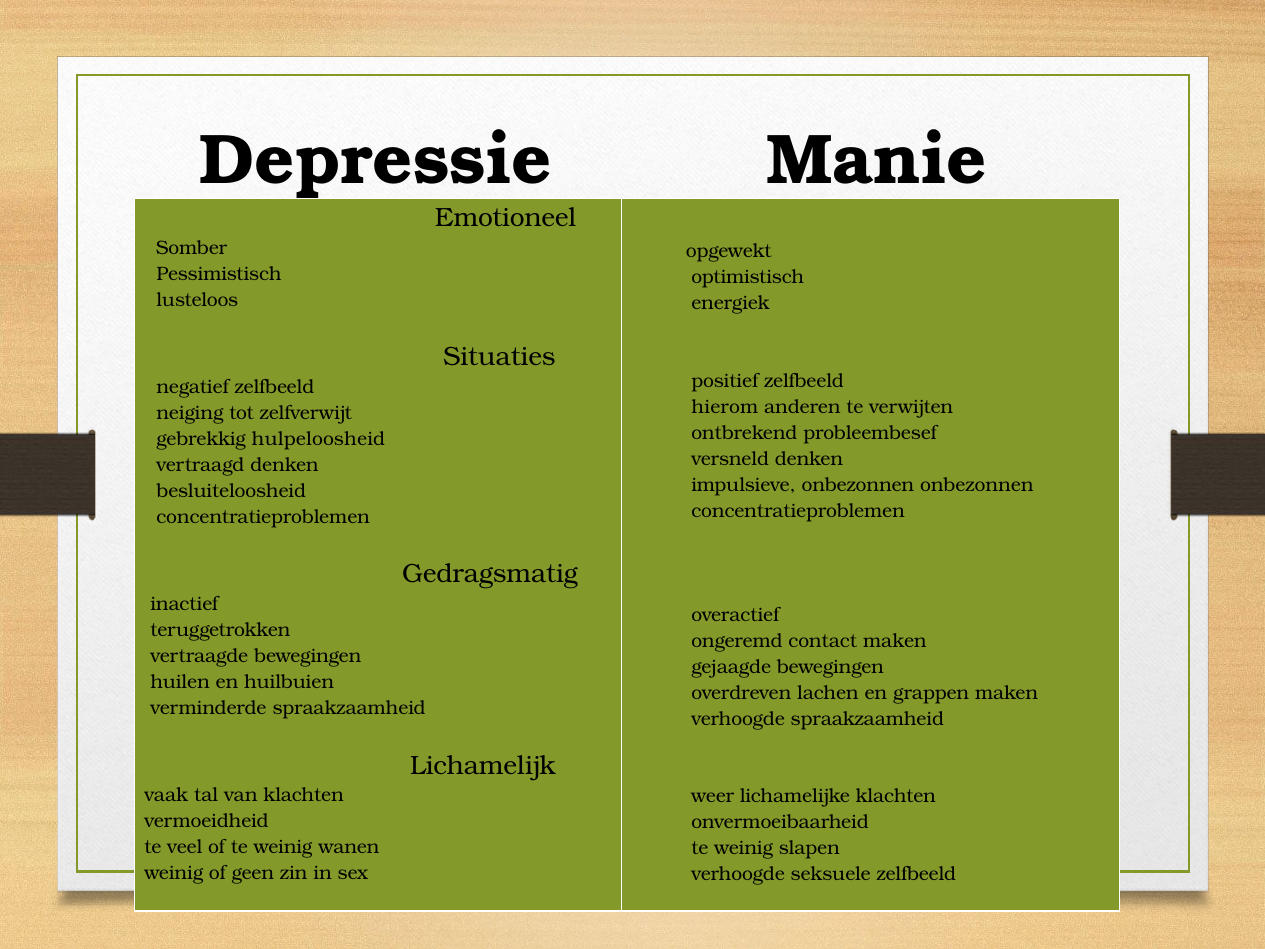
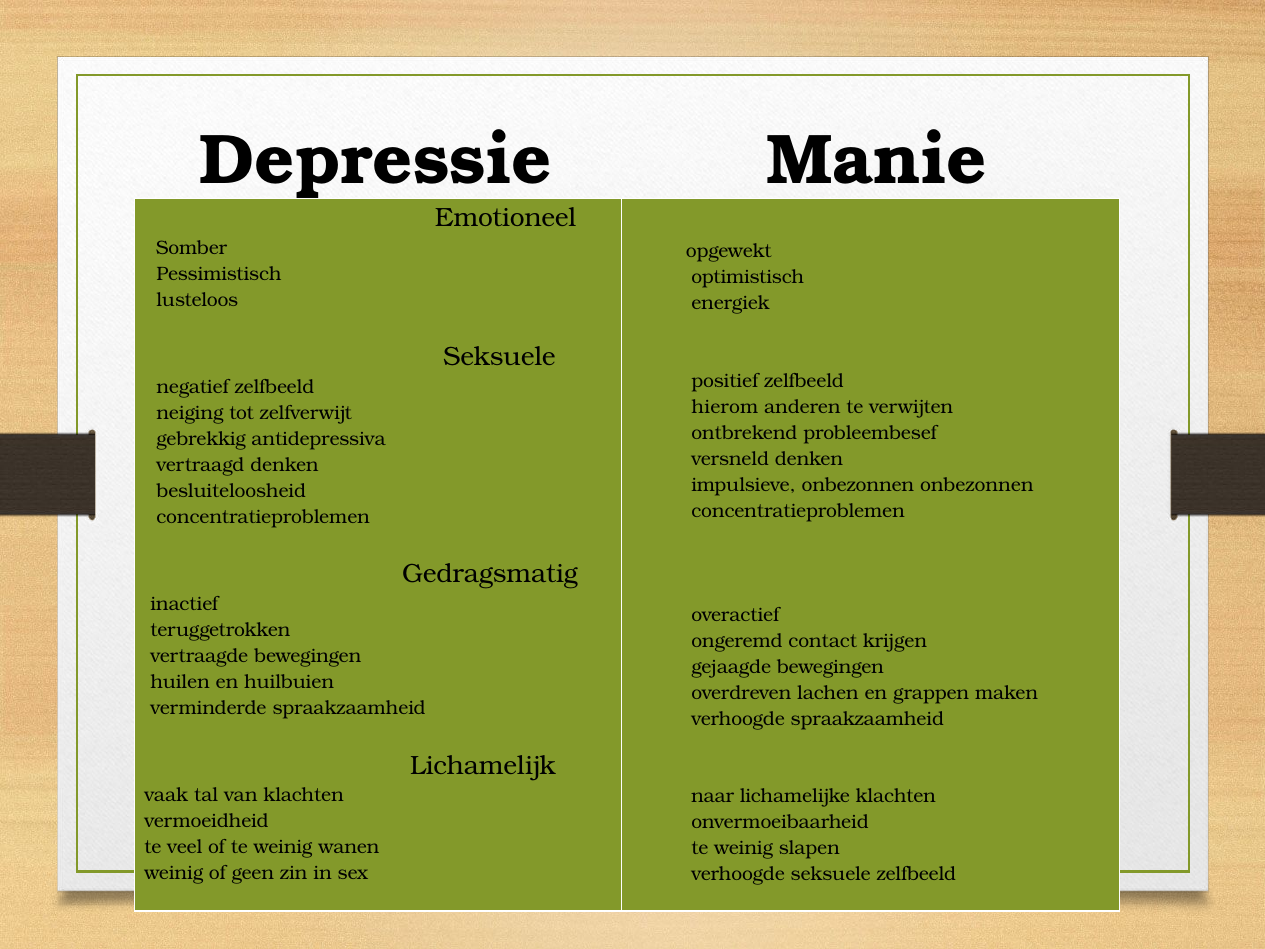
Situaties at (499, 357): Situaties -> Seksuele
hulpeloosheid: hulpeloosheid -> antidepressiva
contact maken: maken -> krijgen
weer: weer -> naar
